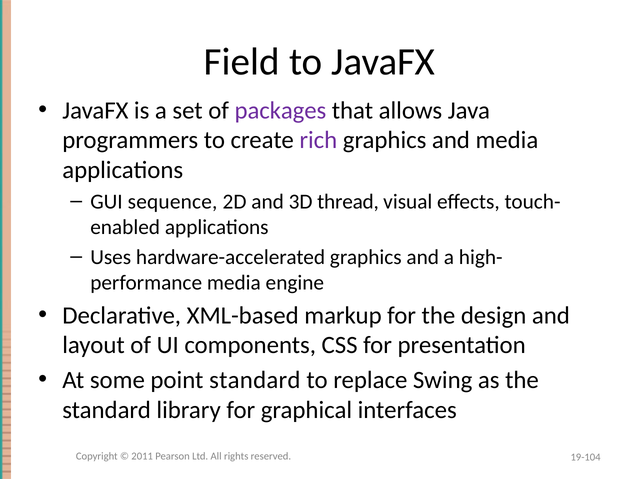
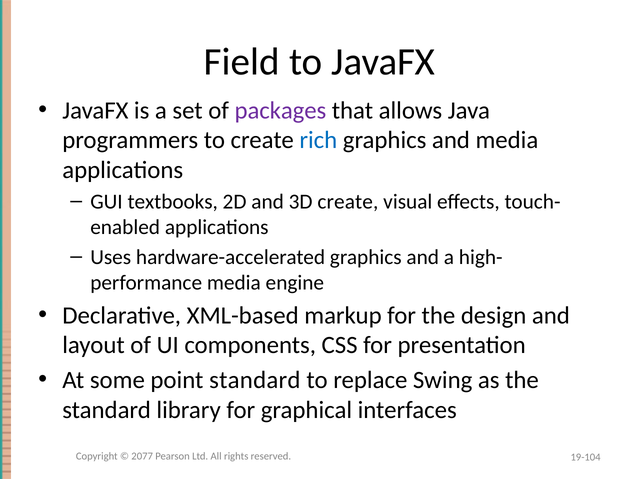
rich colour: purple -> blue
sequence: sequence -> textbooks
3D thread: thread -> create
2011: 2011 -> 2077
